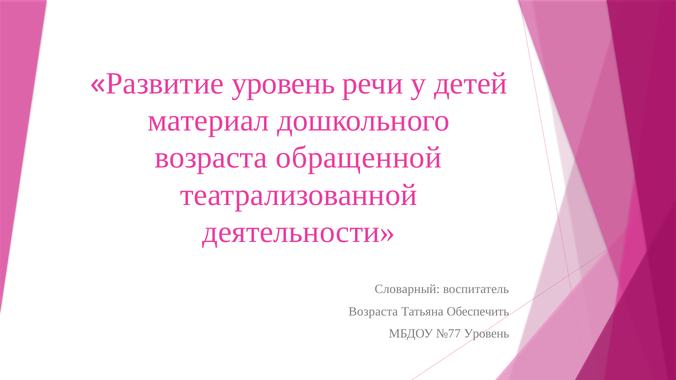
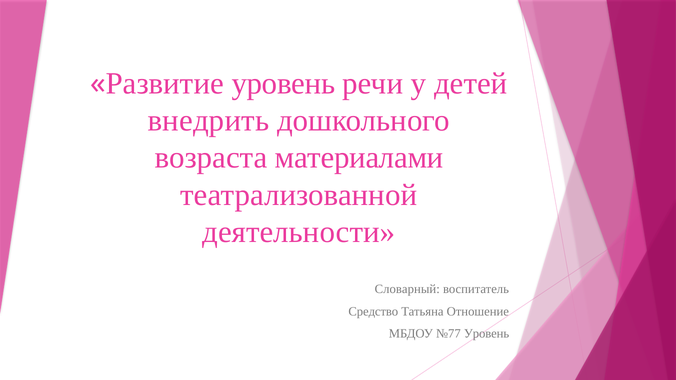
материал: материал -> внедрить
обращенной: обращенной -> материалами
Возраста at (373, 312): Возраста -> Средство
Обеспечить: Обеспечить -> Отношение
